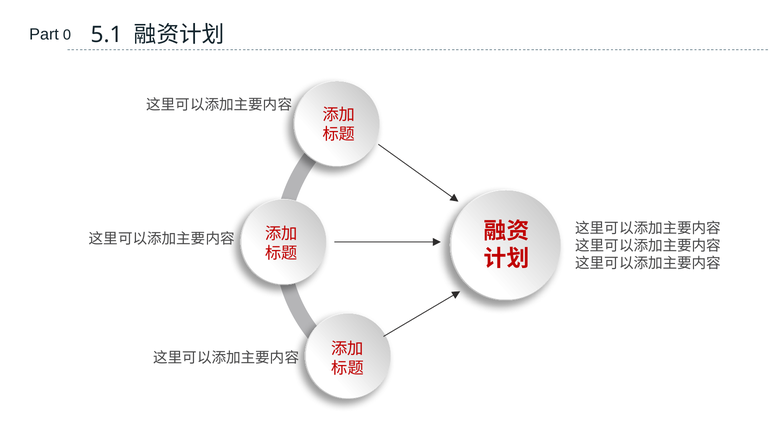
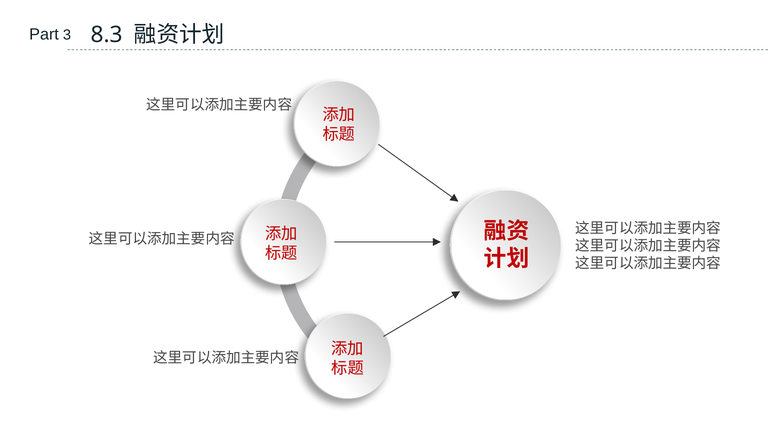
0: 0 -> 3
5.1: 5.1 -> 8.3
